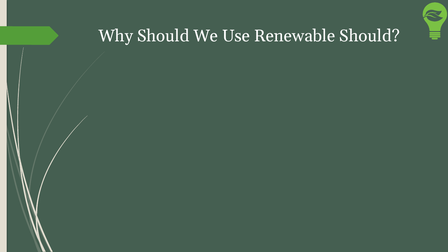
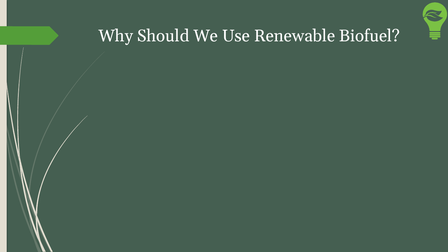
Renewable Should: Should -> Biofuel
